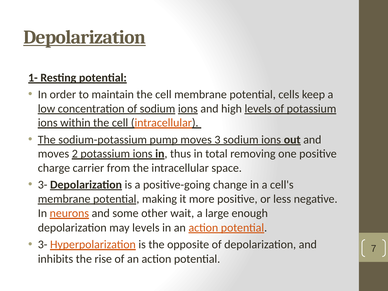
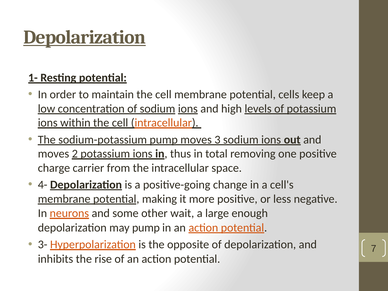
3- at (43, 185): 3- -> 4-
may levels: levels -> pump
